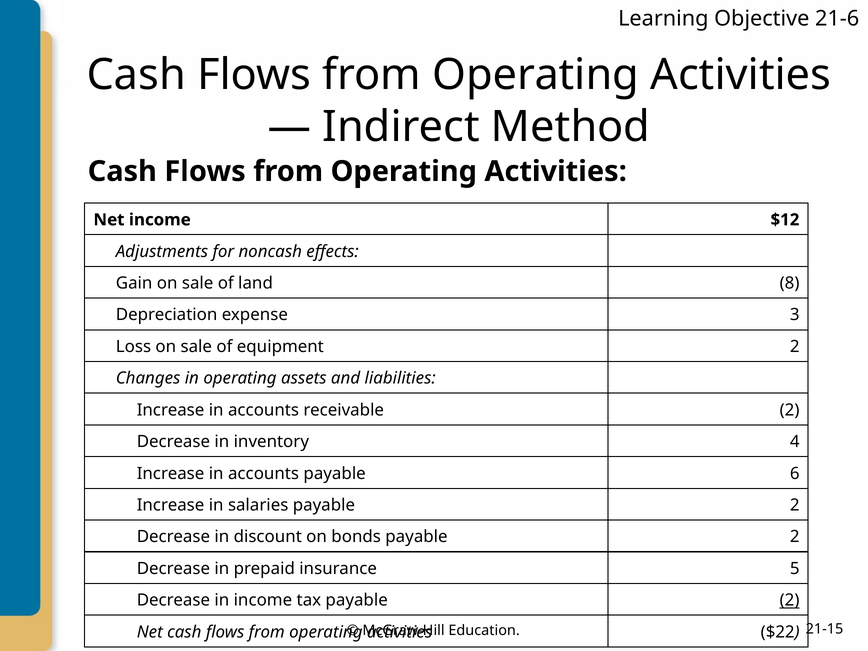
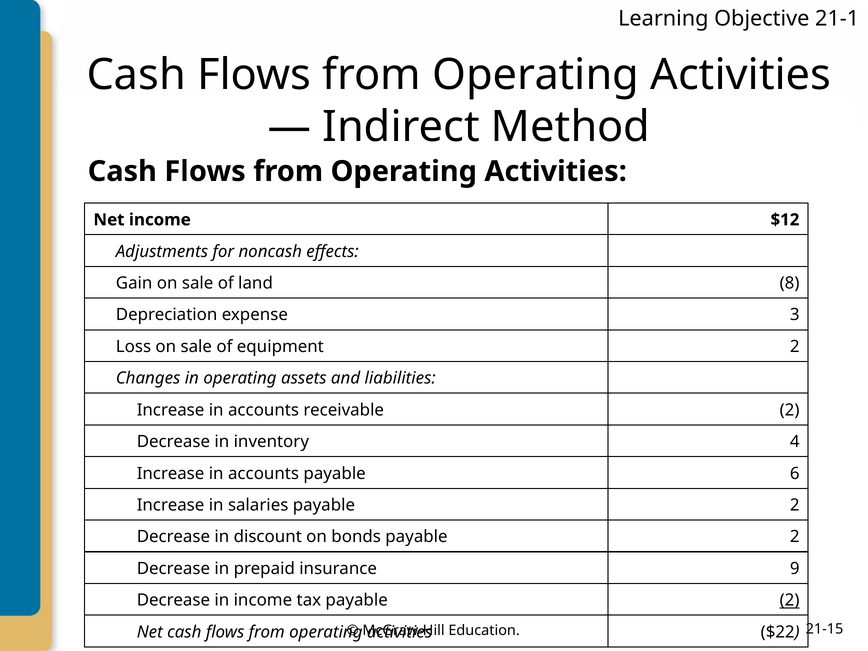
21-6: 21-6 -> 21-1
5: 5 -> 9
